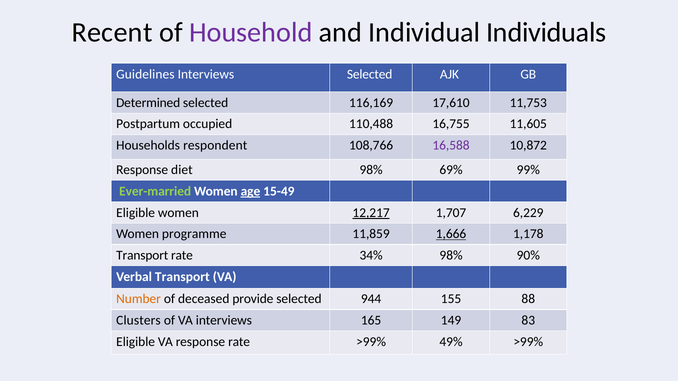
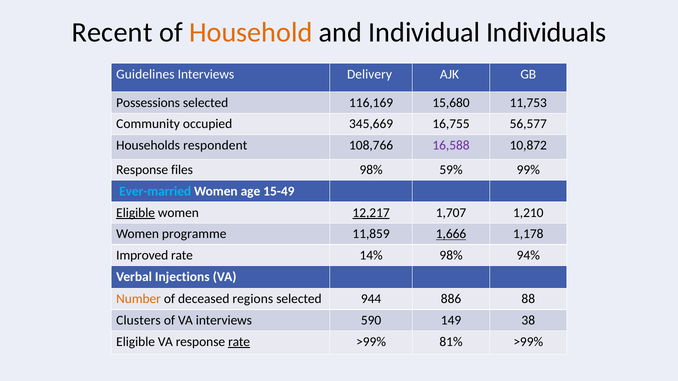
Household colour: purple -> orange
Interviews Selected: Selected -> Delivery
Determined: Determined -> Possessions
17,610: 17,610 -> 15,680
Postpartum: Postpartum -> Community
110,488: 110,488 -> 345,669
11,605: 11,605 -> 56,577
diet: diet -> files
69%: 69% -> 59%
Ever-married colour: light green -> light blue
age underline: present -> none
Eligible at (136, 213) underline: none -> present
6,229: 6,229 -> 1,210
Transport at (142, 256): Transport -> Improved
34%: 34% -> 14%
90%: 90% -> 94%
Verbal Transport: Transport -> Injections
provide: provide -> regions
155: 155 -> 886
165: 165 -> 590
83: 83 -> 38
rate at (239, 342) underline: none -> present
49%: 49% -> 81%
